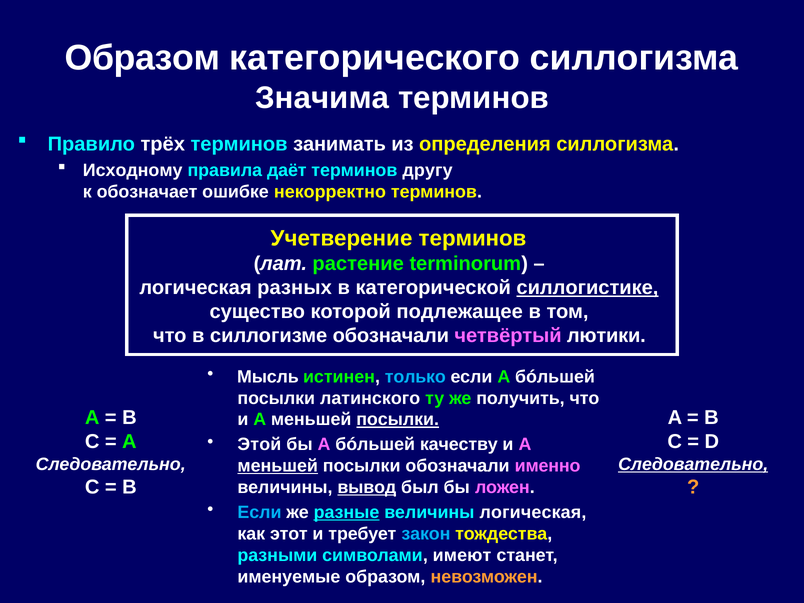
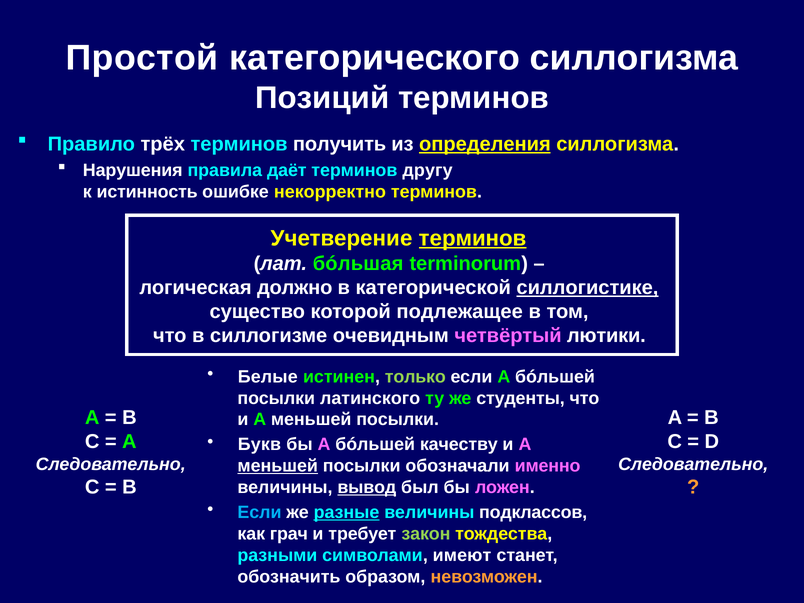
Образом at (142, 58): Образом -> Простой
Значима: Значима -> Позиций
занимать: занимать -> получить
определения underline: none -> present
Исходному: Исходному -> Нарушения
обозначает: обозначает -> истинность
терминов at (473, 238) underline: none -> present
растение: растение -> бóльшая
разных: разных -> должно
силлогизме обозначали: обозначали -> очевидным
Мысль: Мысль -> Белые
только colour: light blue -> light green
получить: получить -> студенты
посылки at (398, 420) underline: present -> none
Этой: Этой -> Букв
Следовательно at (693, 464) underline: present -> none
величины логическая: логическая -> подклассов
этот: этот -> грач
закон colour: light blue -> light green
именуемые: именуемые -> обозначить
